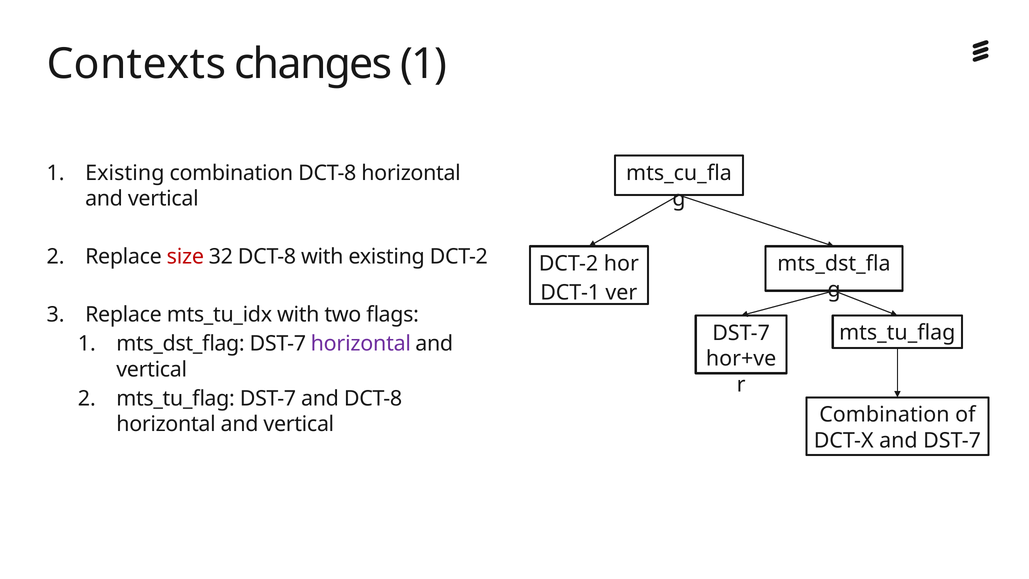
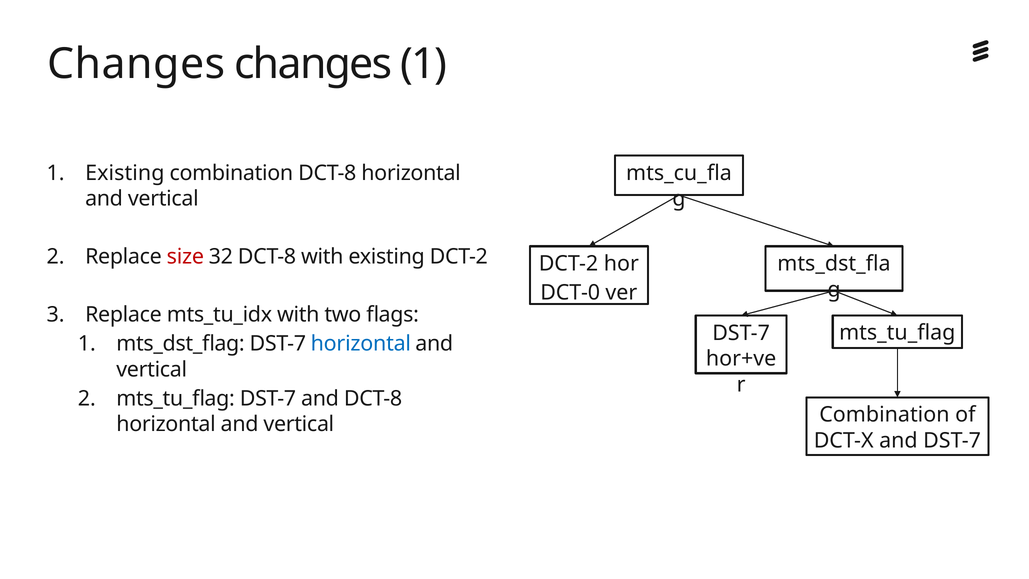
Contexts at (136, 64): Contexts -> Changes
DCT-1: DCT-1 -> DCT-0
horizontal at (361, 344) colour: purple -> blue
